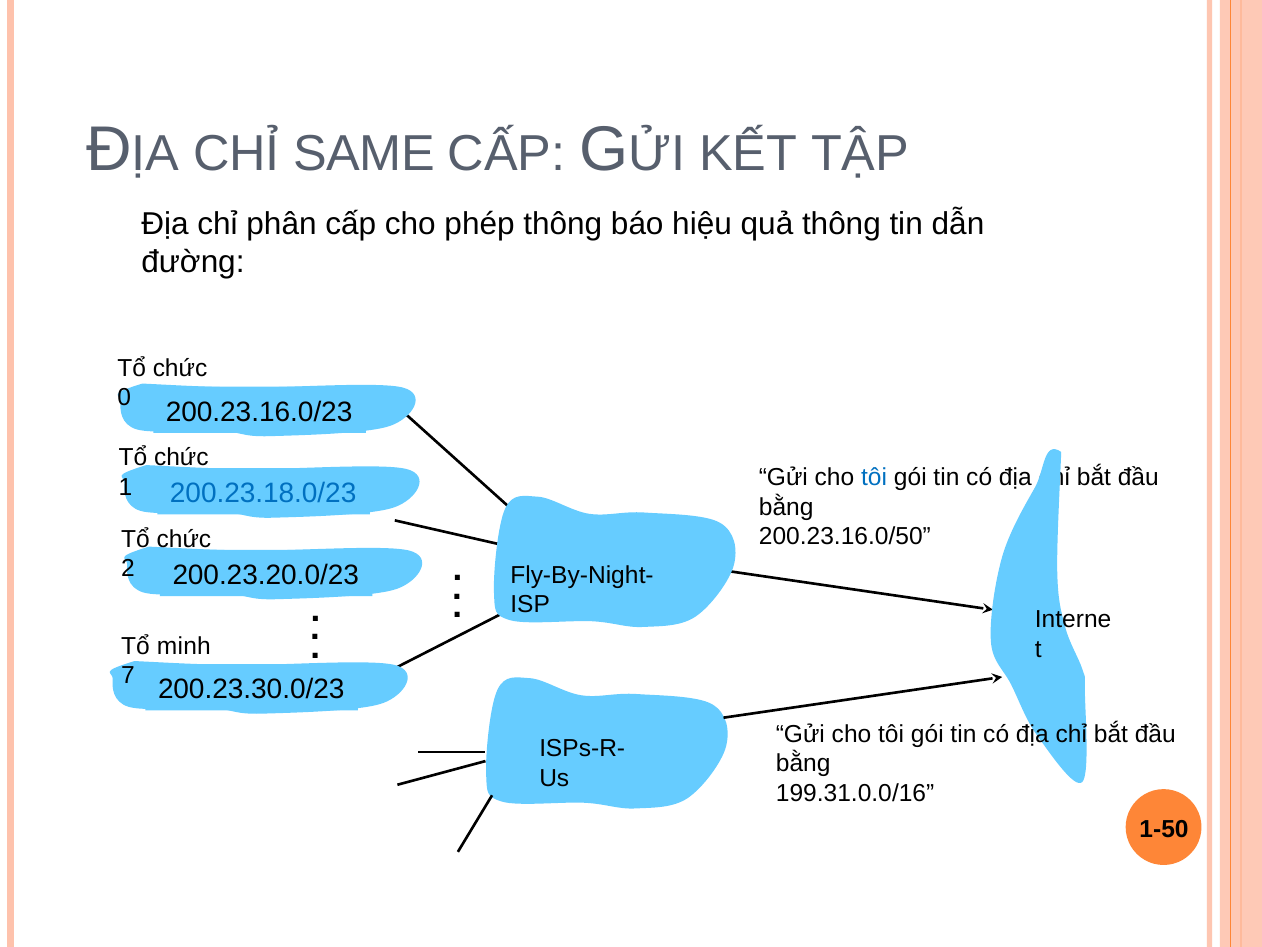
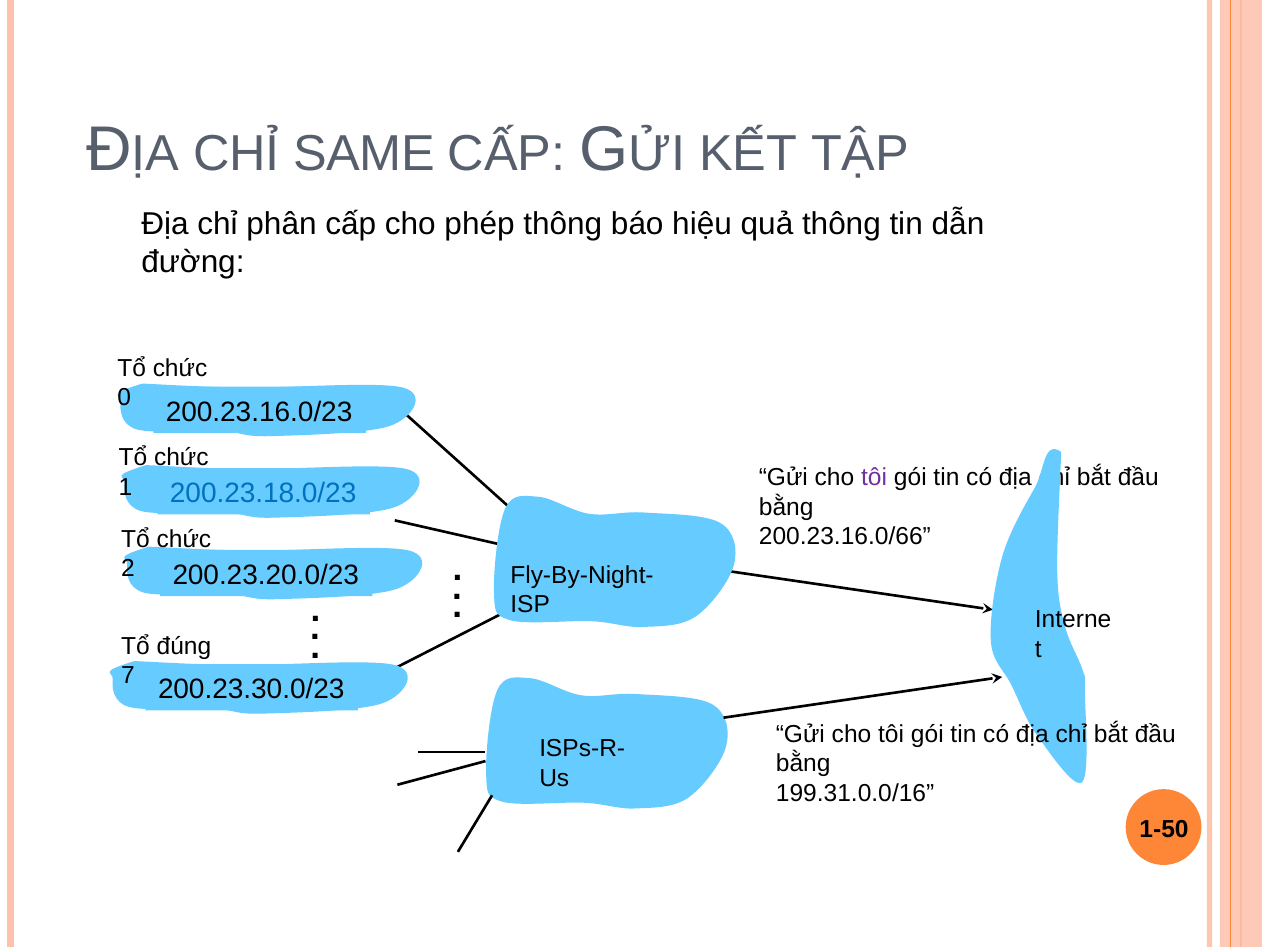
tôi at (874, 477) colour: blue -> purple
200.23.16.0/50: 200.23.16.0/50 -> 200.23.16.0/66
minh: minh -> đúng
